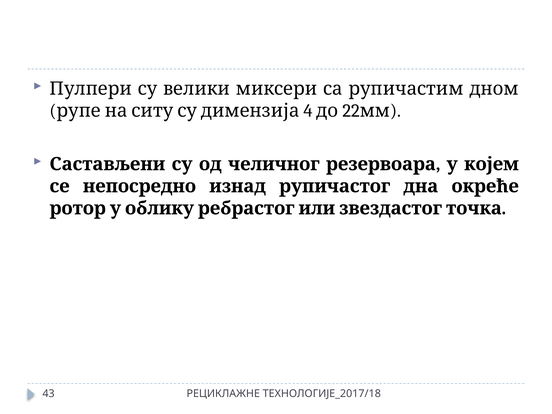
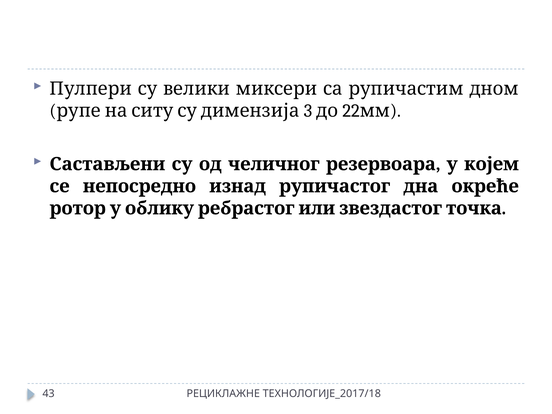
4: 4 -> 3
